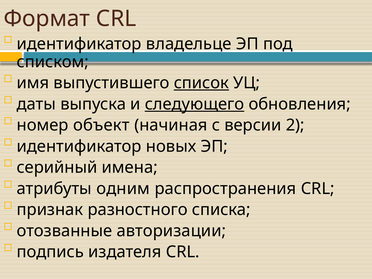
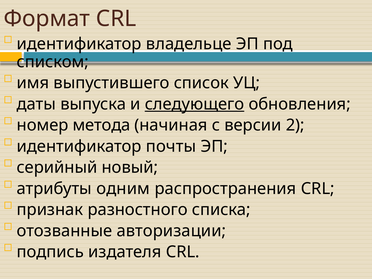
список underline: present -> none
объект: объект -> метода
новых: новых -> почты
имена: имена -> новый
